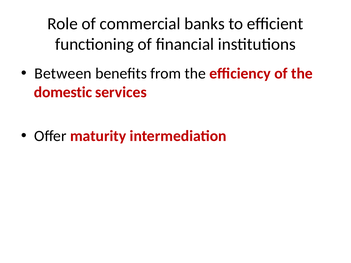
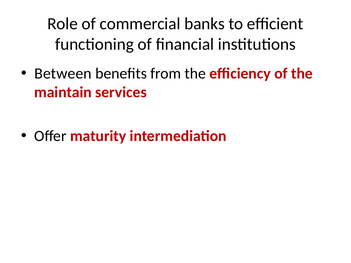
domestic: domestic -> maintain
